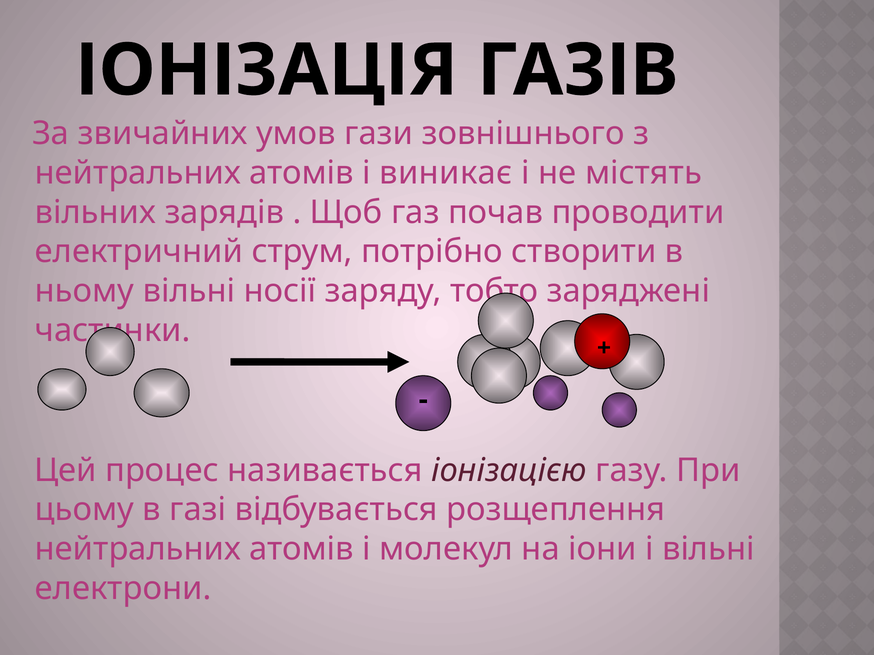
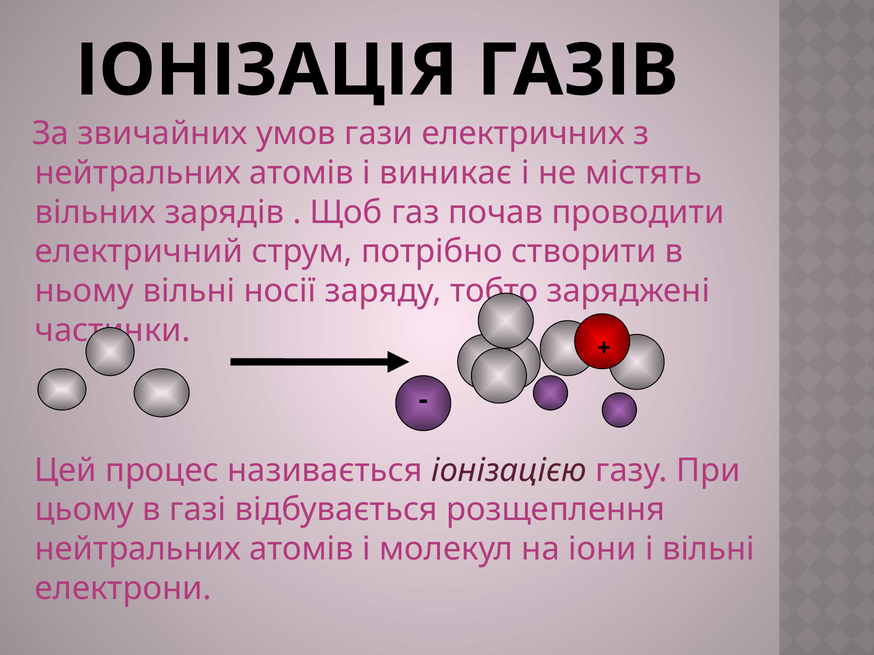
зовнішнього: зовнішнього -> електричних
